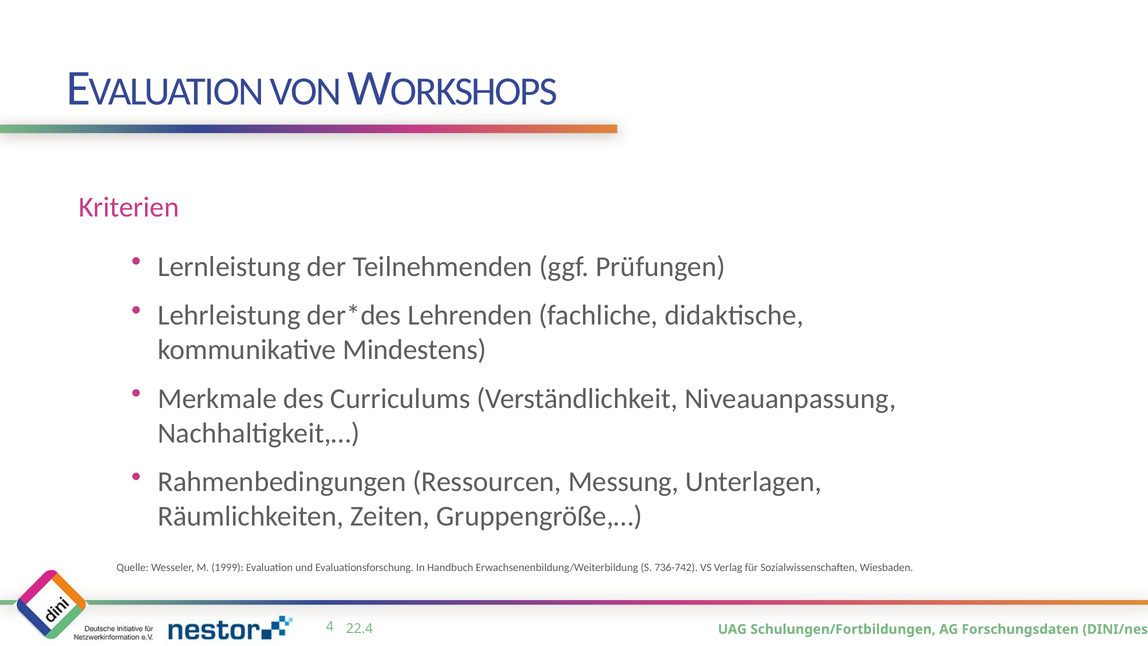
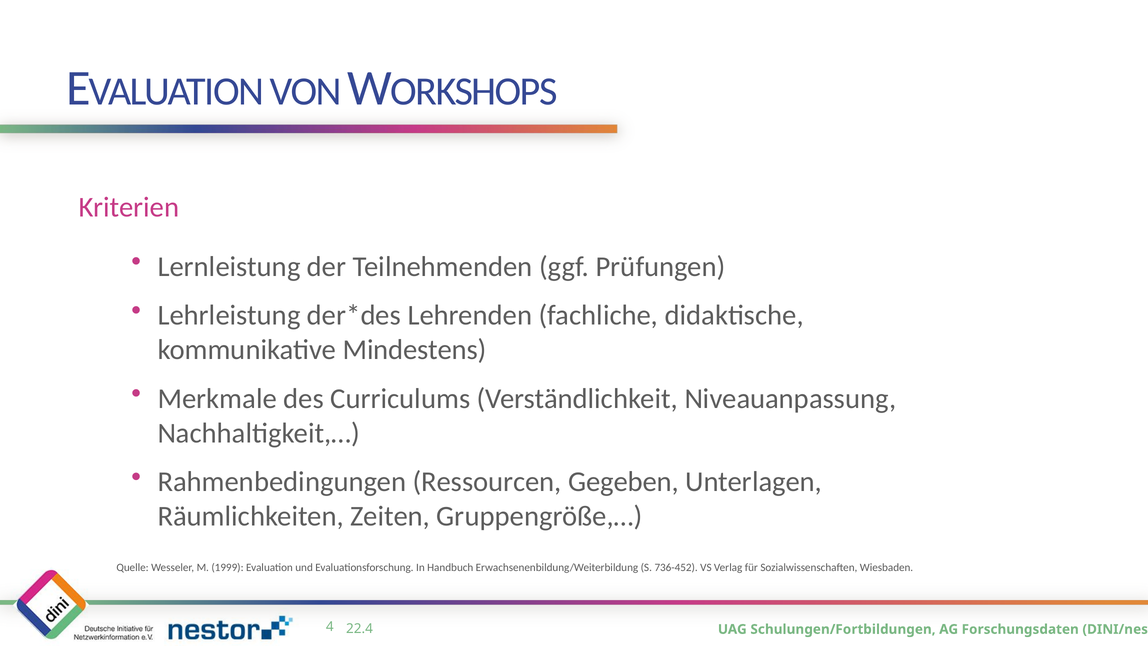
Messung: Messung -> Gegeben
736-742: 736-742 -> 736-452
